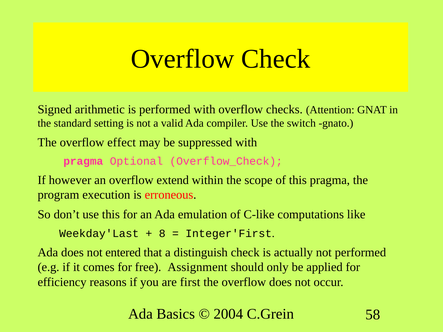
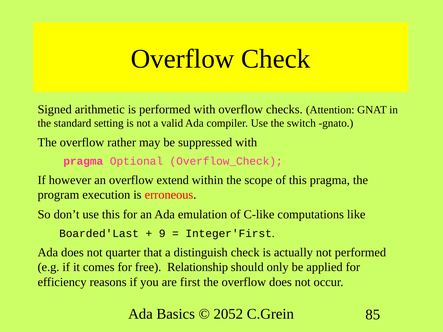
effect: effect -> rather
Weekday'Last: Weekday'Last -> Boarded'Last
8: 8 -> 9
entered: entered -> quarter
Assignment: Assignment -> Relationship
2004: 2004 -> 2052
58: 58 -> 85
